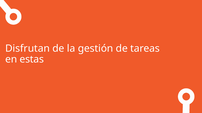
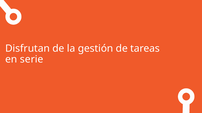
estas: estas -> serie
